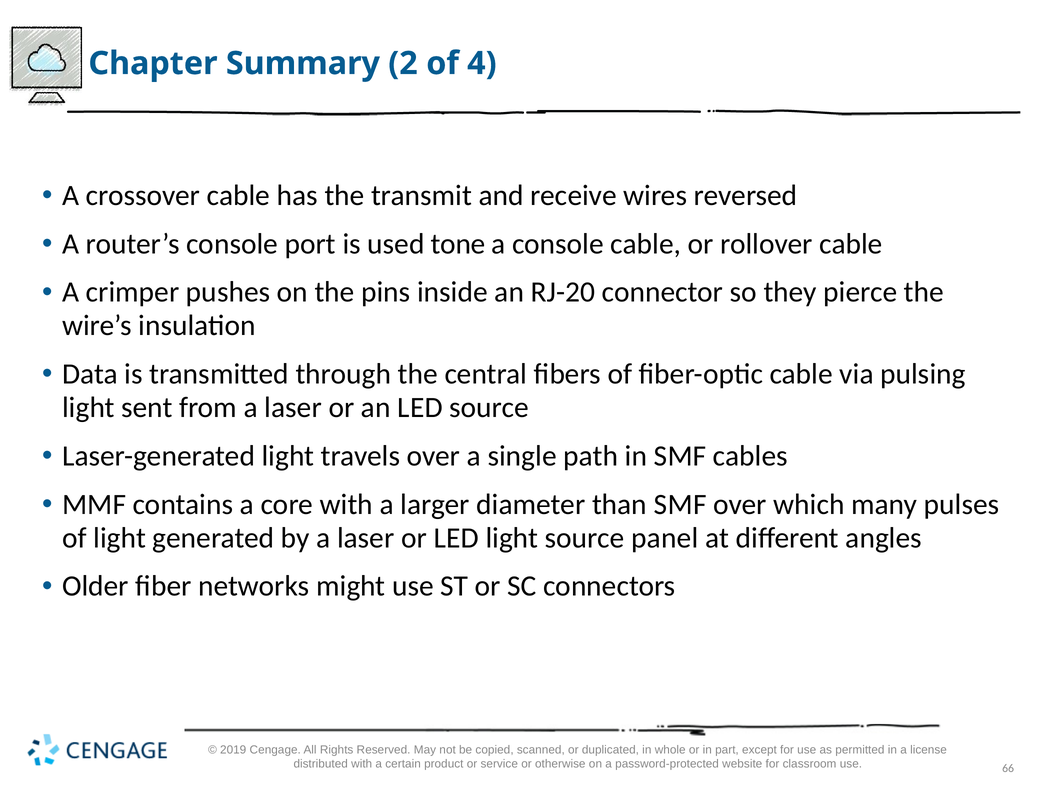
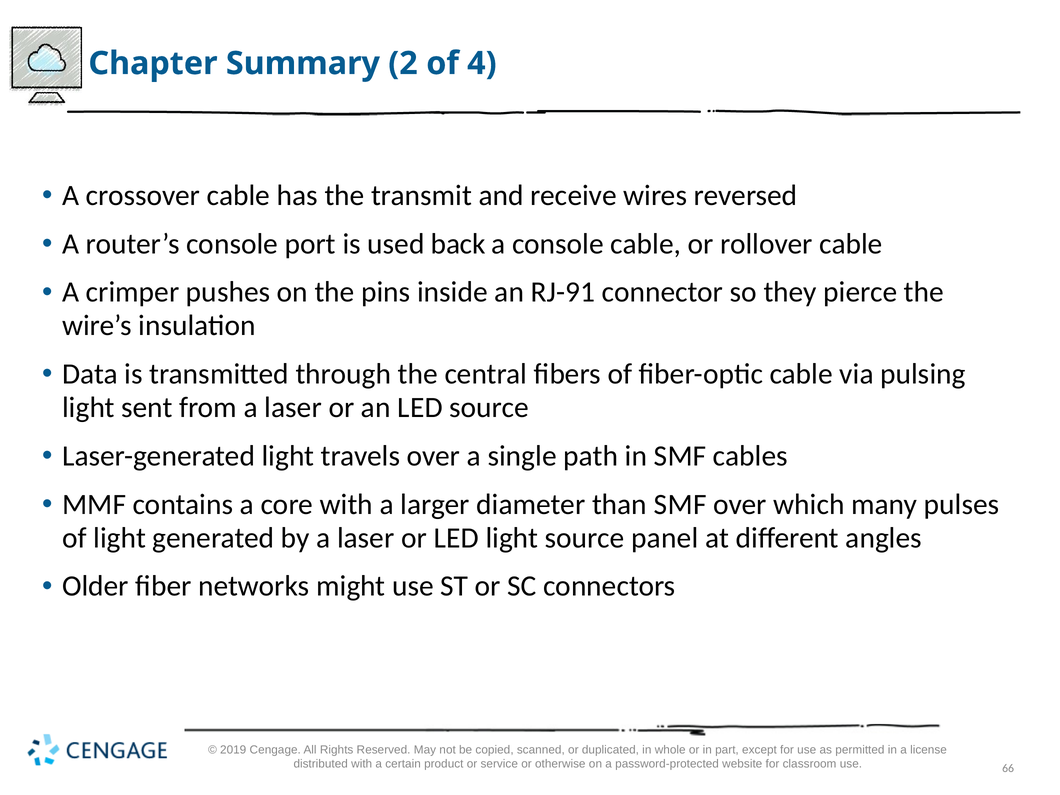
tone: tone -> back
RJ-20: RJ-20 -> RJ-91
